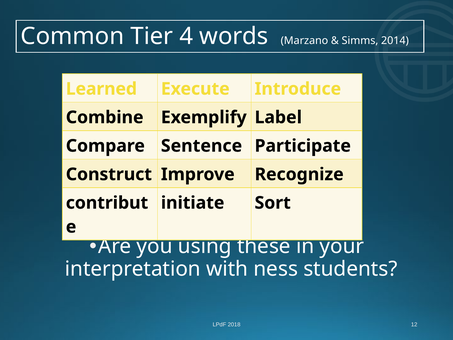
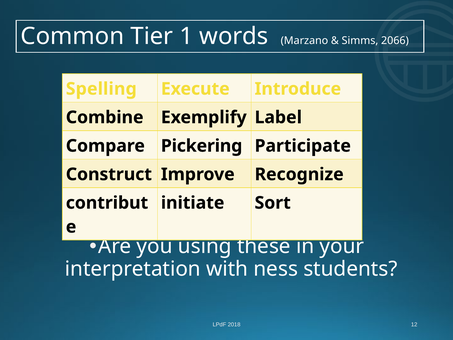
4: 4 -> 1
2014: 2014 -> 2066
Learned: Learned -> Spelling
Sentence: Sentence -> Pickering
